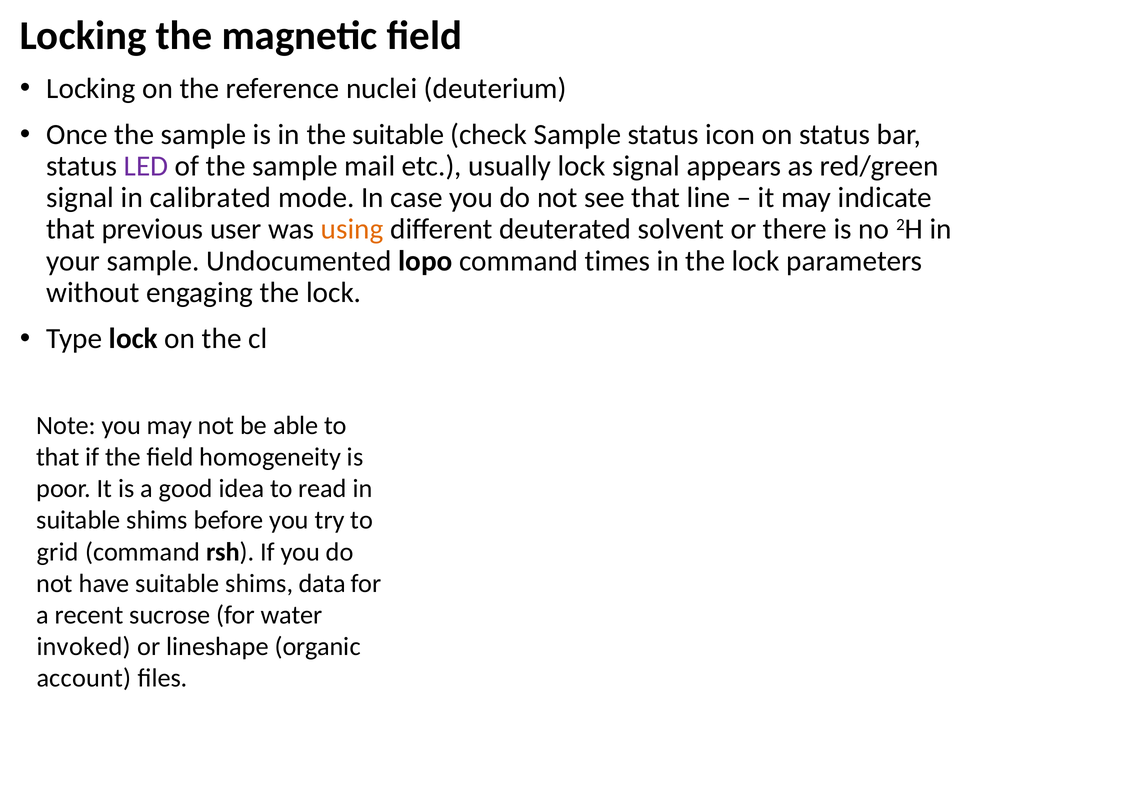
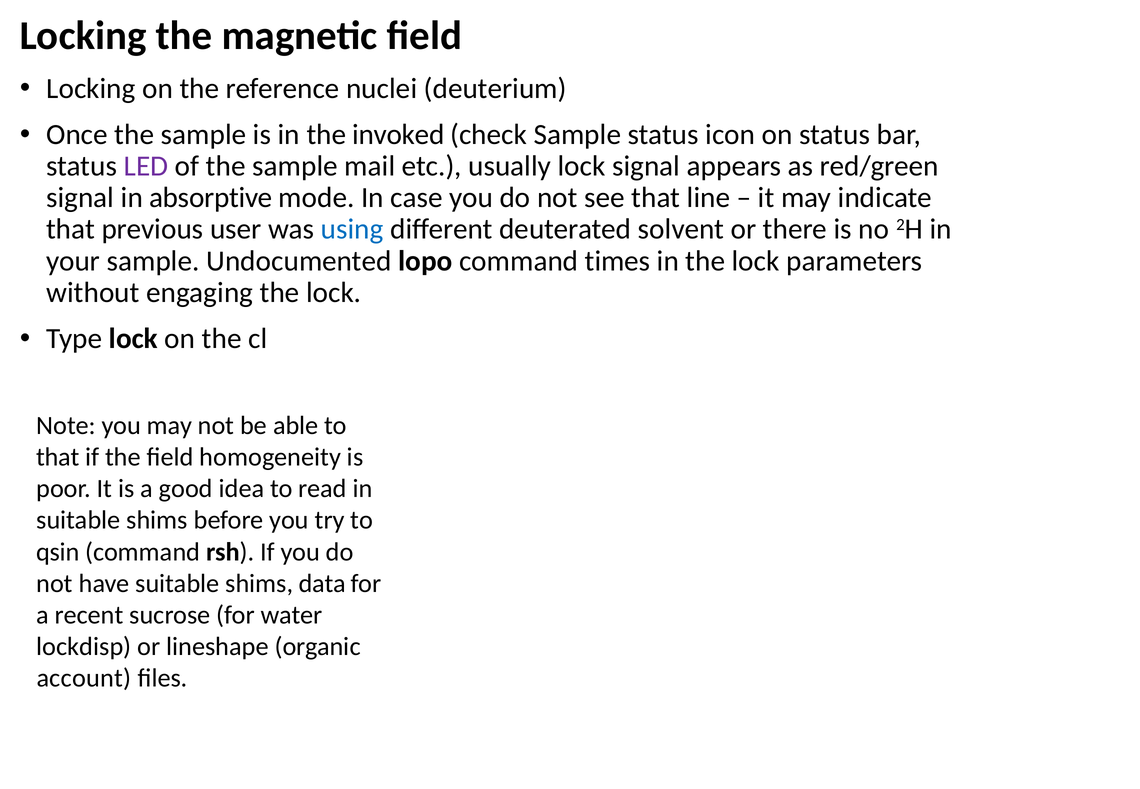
the suitable: suitable -> invoked
calibrated: calibrated -> absorptive
using colour: orange -> blue
grid: grid -> qsin
invoked: invoked -> lockdisp
